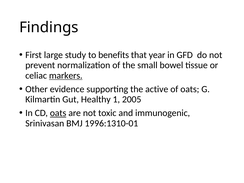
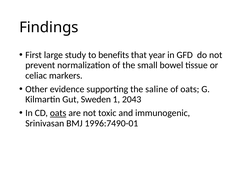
markers underline: present -> none
active: active -> saline
Healthy: Healthy -> Sweden
2005: 2005 -> 2043
1996:1310-01: 1996:1310-01 -> 1996:7490-01
